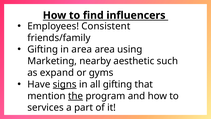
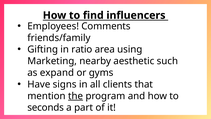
Consistent: Consistent -> Comments
in area: area -> ratio
signs underline: present -> none
all gifting: gifting -> clients
services: services -> seconds
